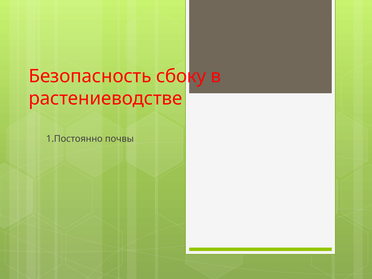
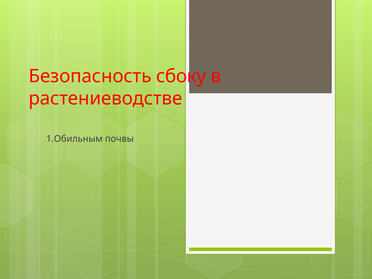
1.Постоянно: 1.Постоянно -> 1.Обильным
